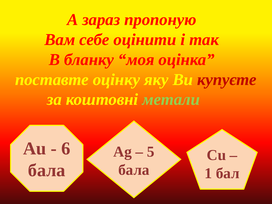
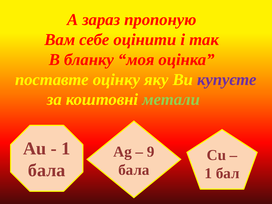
купуєте colour: red -> purple
6 at (66, 149): 6 -> 1
5: 5 -> 9
